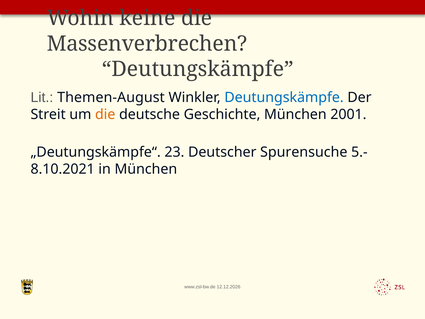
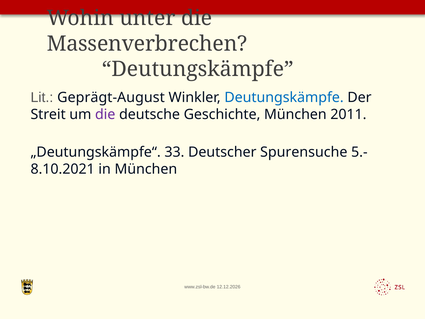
keine: keine -> unter
Themen-August: Themen-August -> Geprägt-August
die at (105, 114) colour: orange -> purple
2001: 2001 -> 2011
23: 23 -> 33
